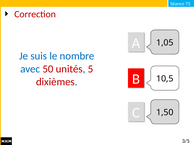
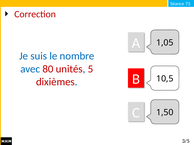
50: 50 -> 80
